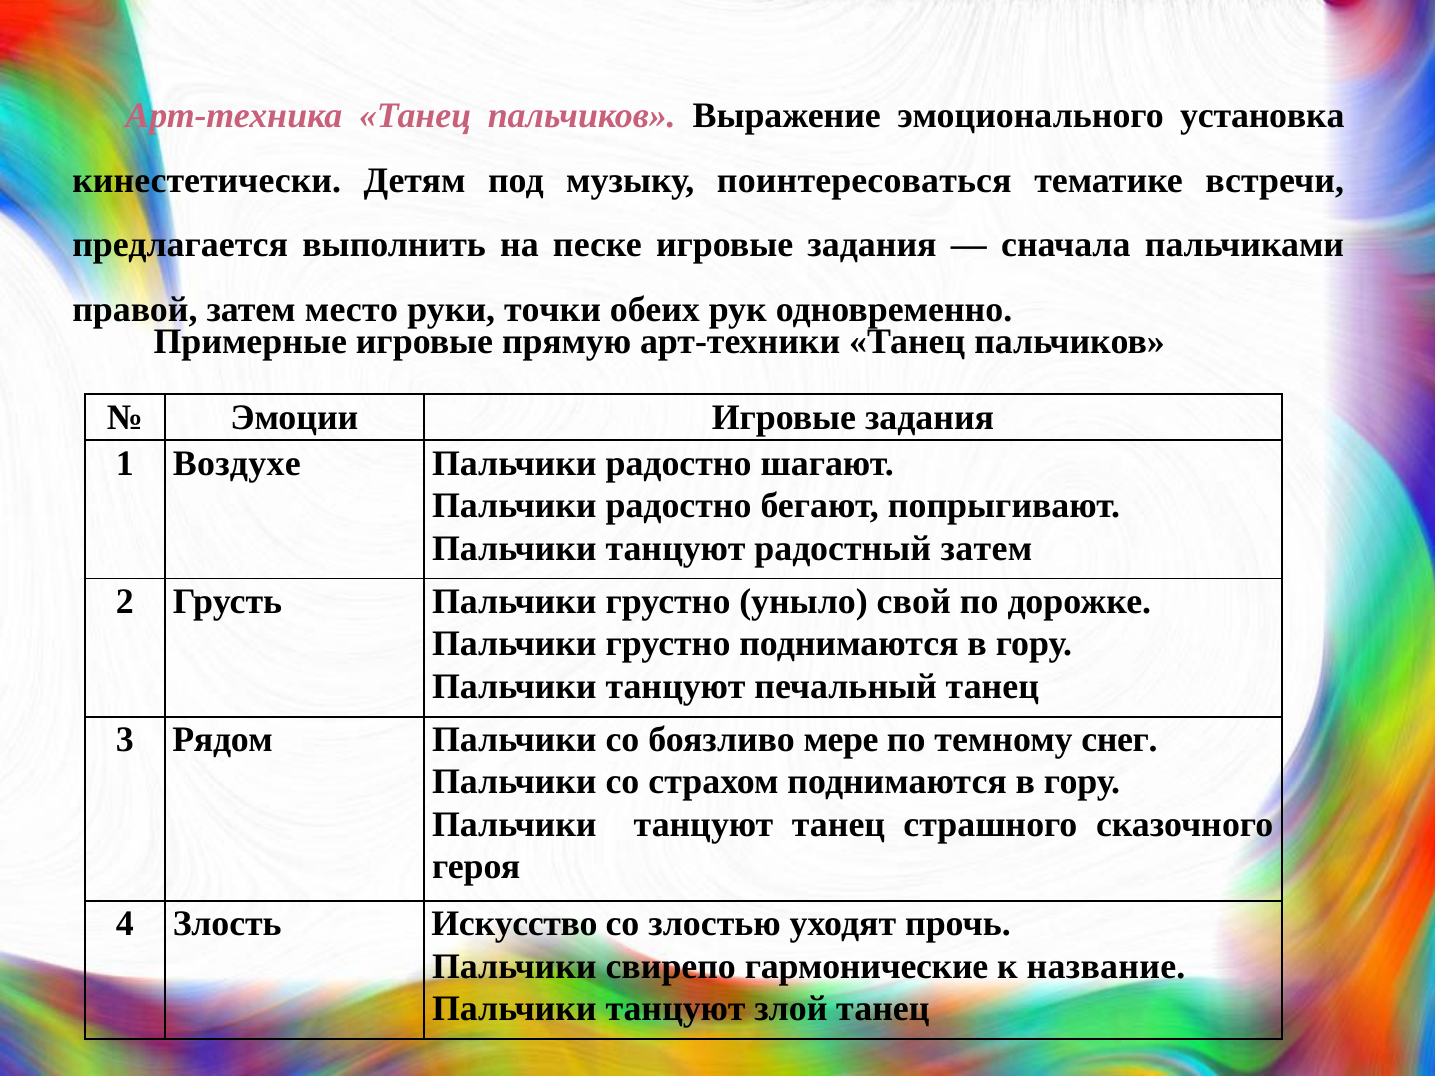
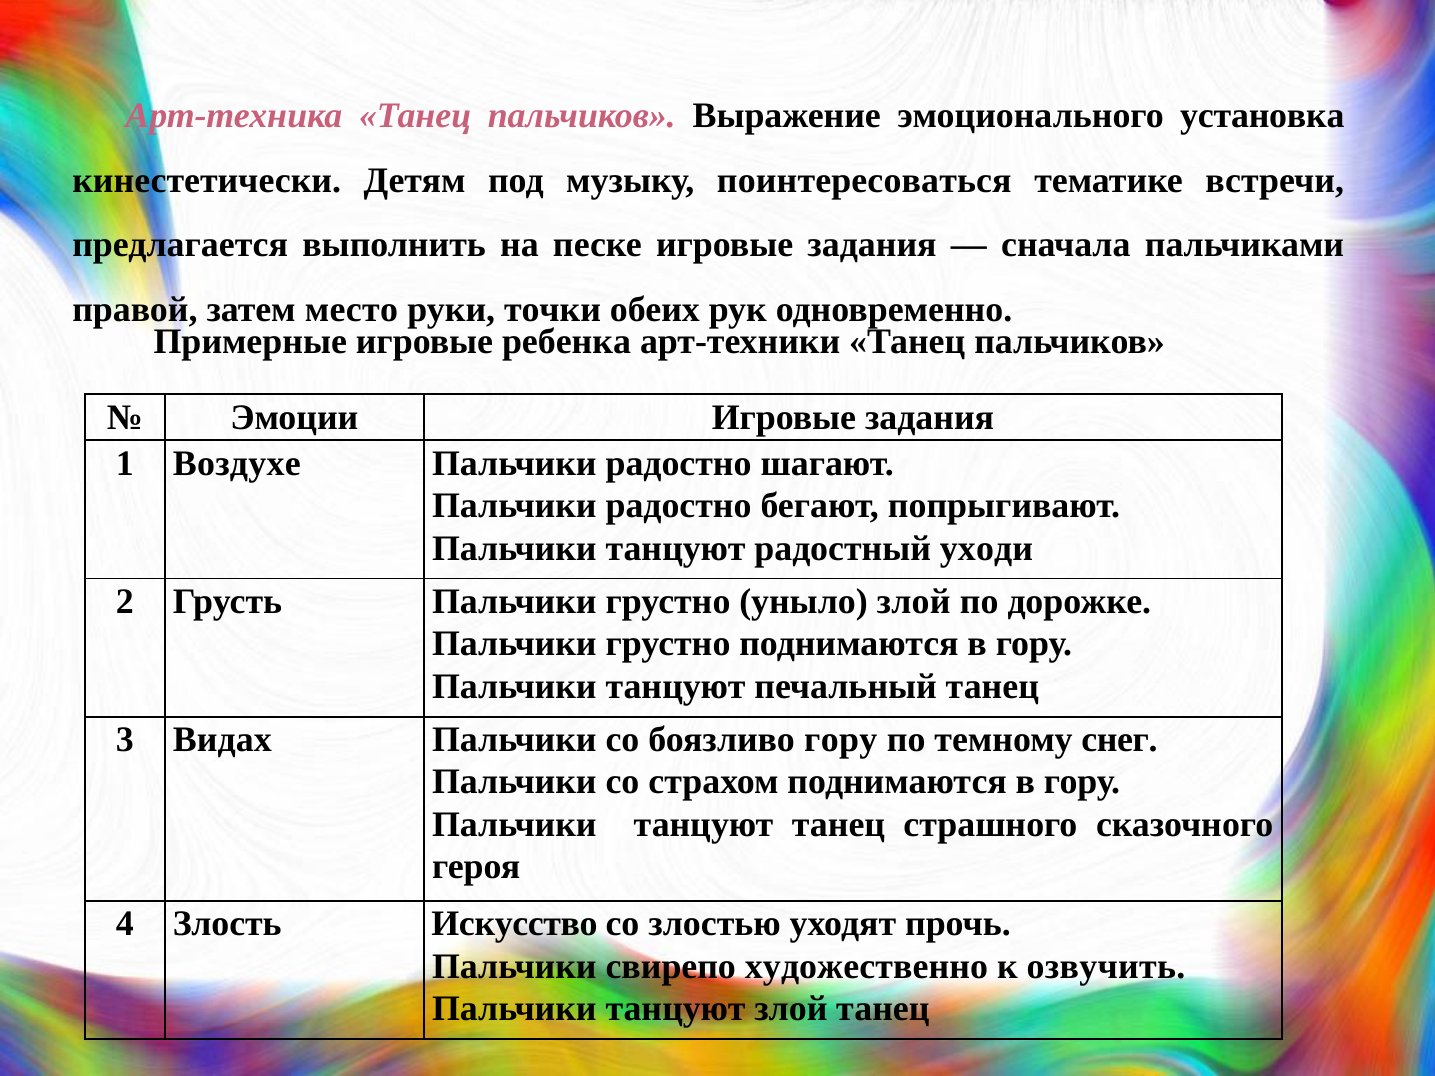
прямую: прямую -> ребенка
радостный затем: затем -> уходи
уныло свой: свой -> злой
Рядом: Рядом -> Видах
боязливо мере: мере -> гору
гармонические: гармонические -> художественно
название: название -> озвучить
